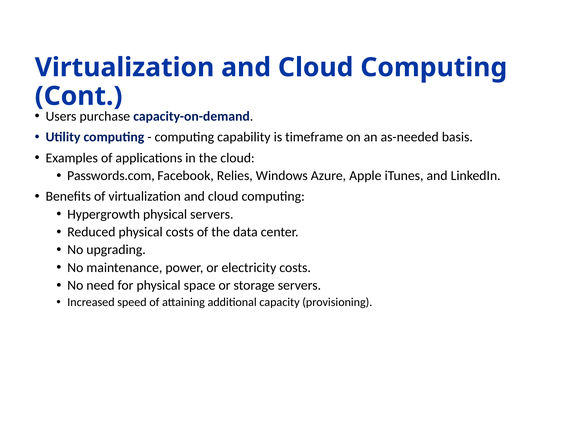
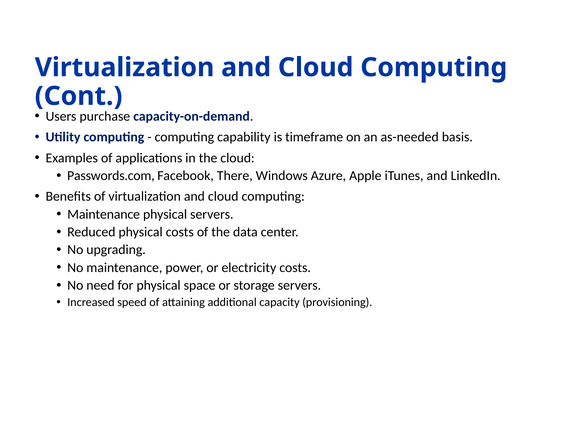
Relies: Relies -> There
Hypergrowth at (104, 214): Hypergrowth -> Maintenance
